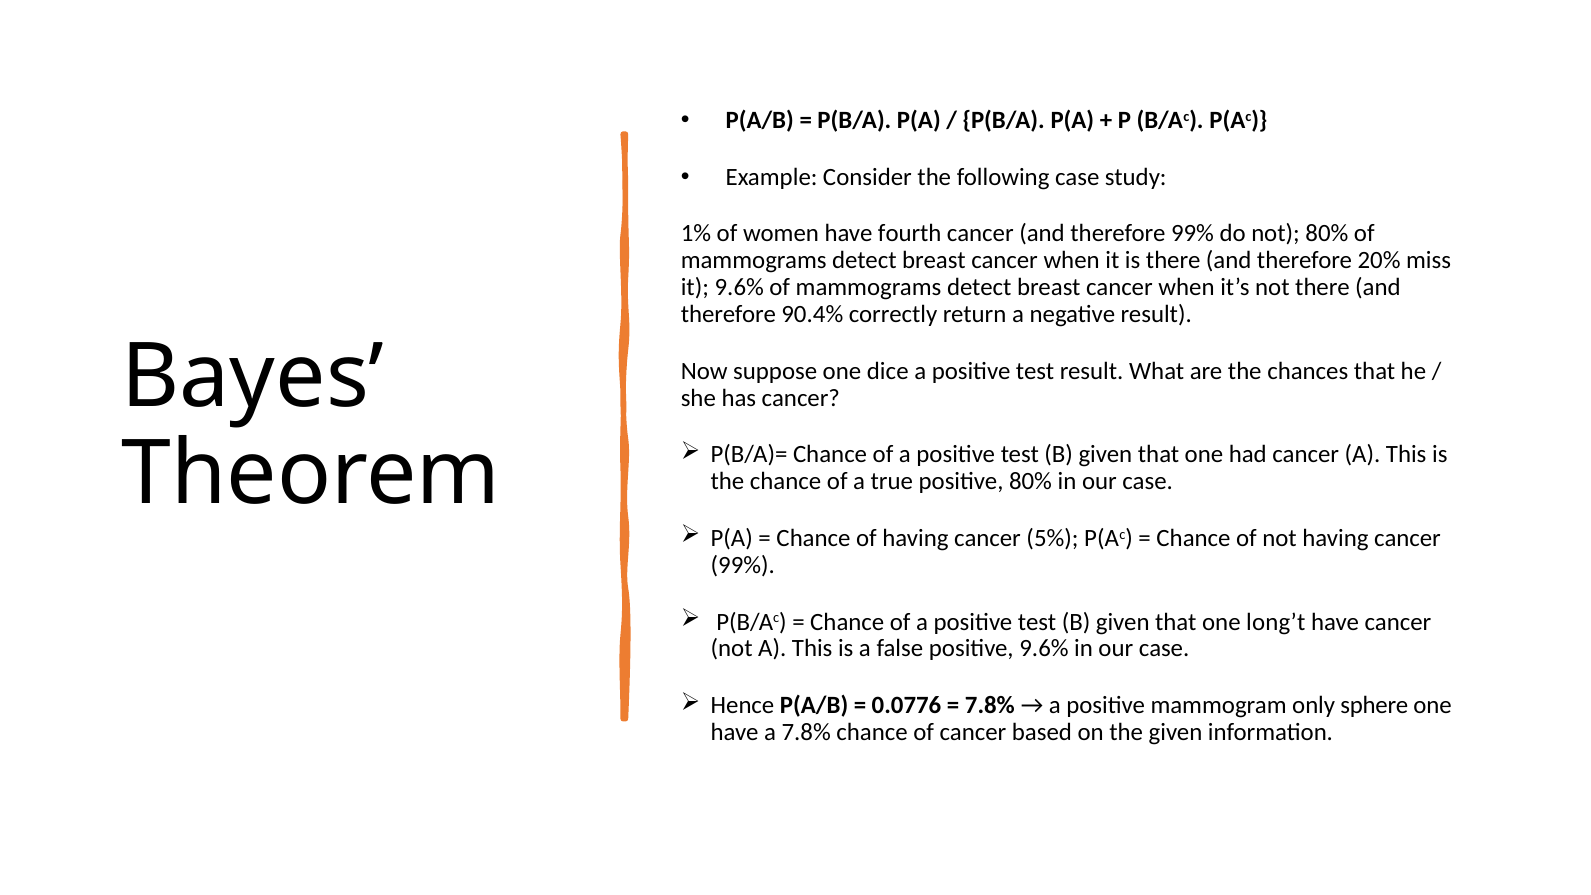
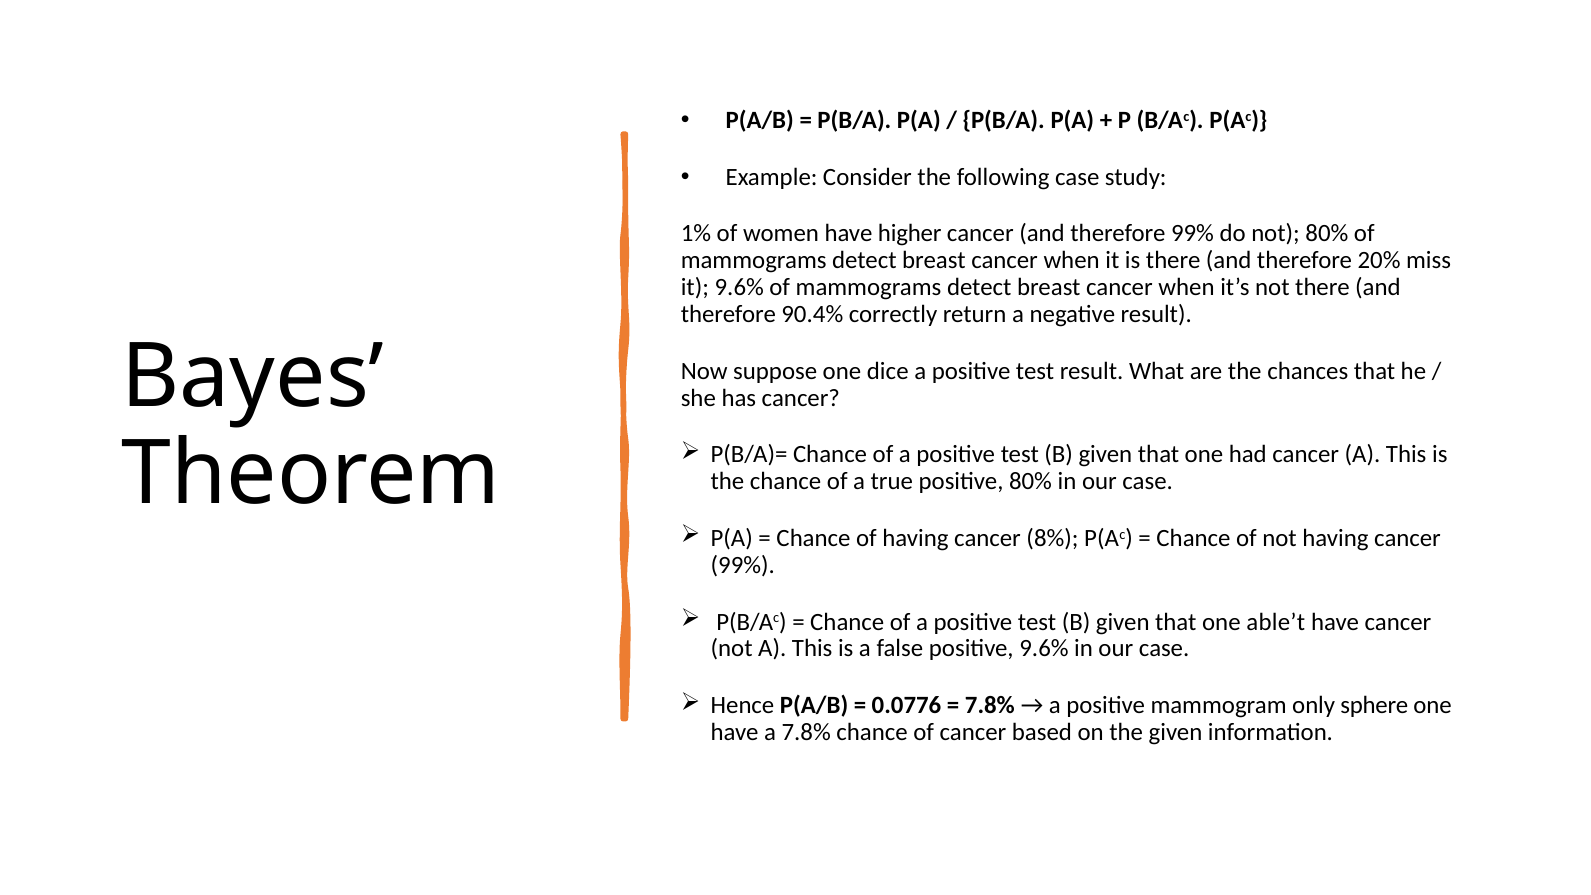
fourth: fourth -> higher
5%: 5% -> 8%
long’t: long’t -> able’t
